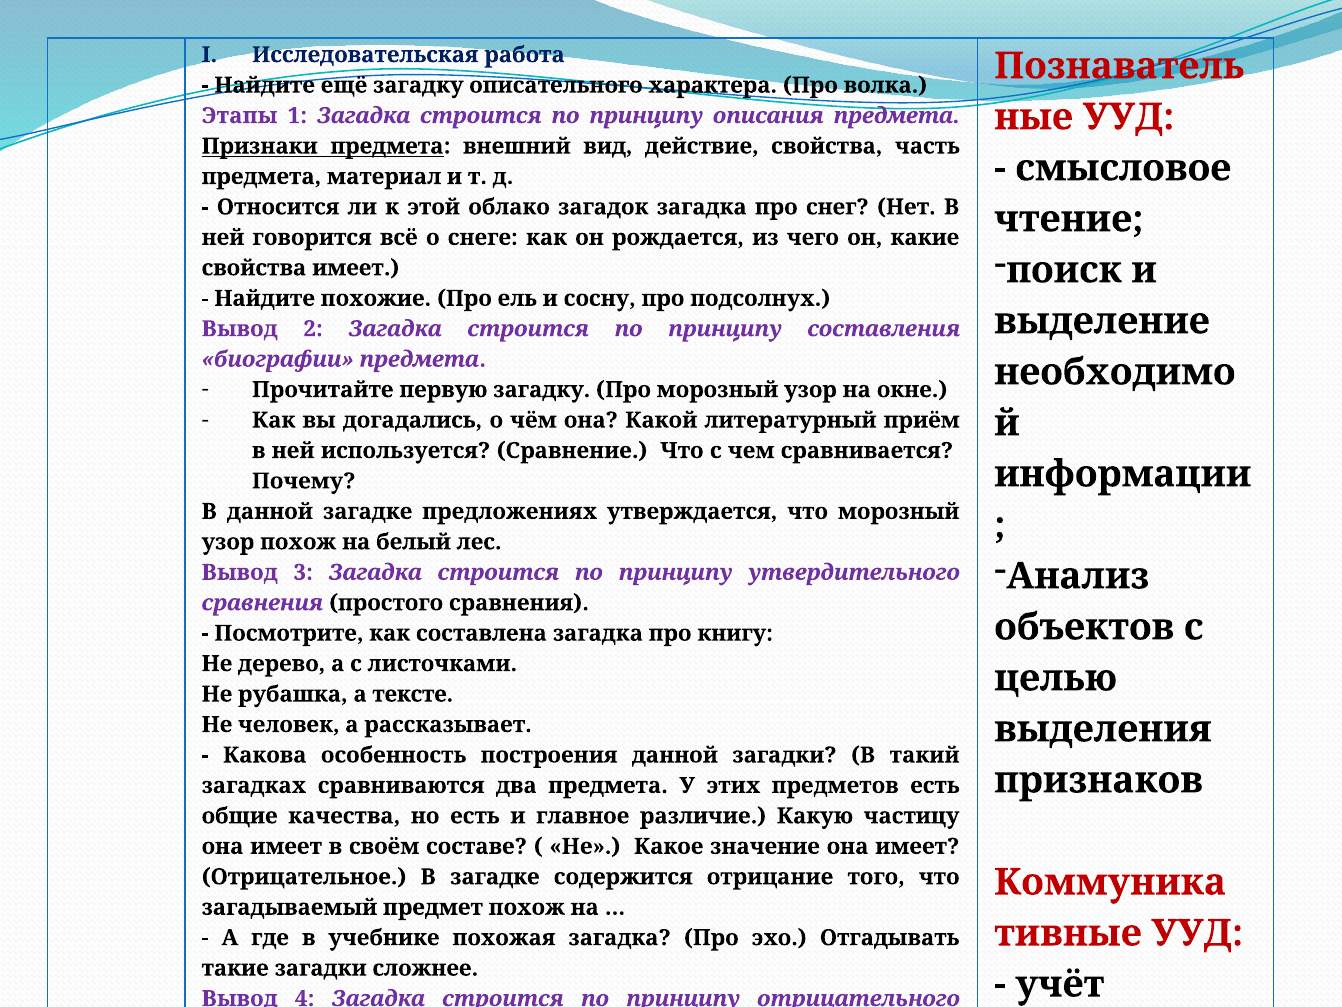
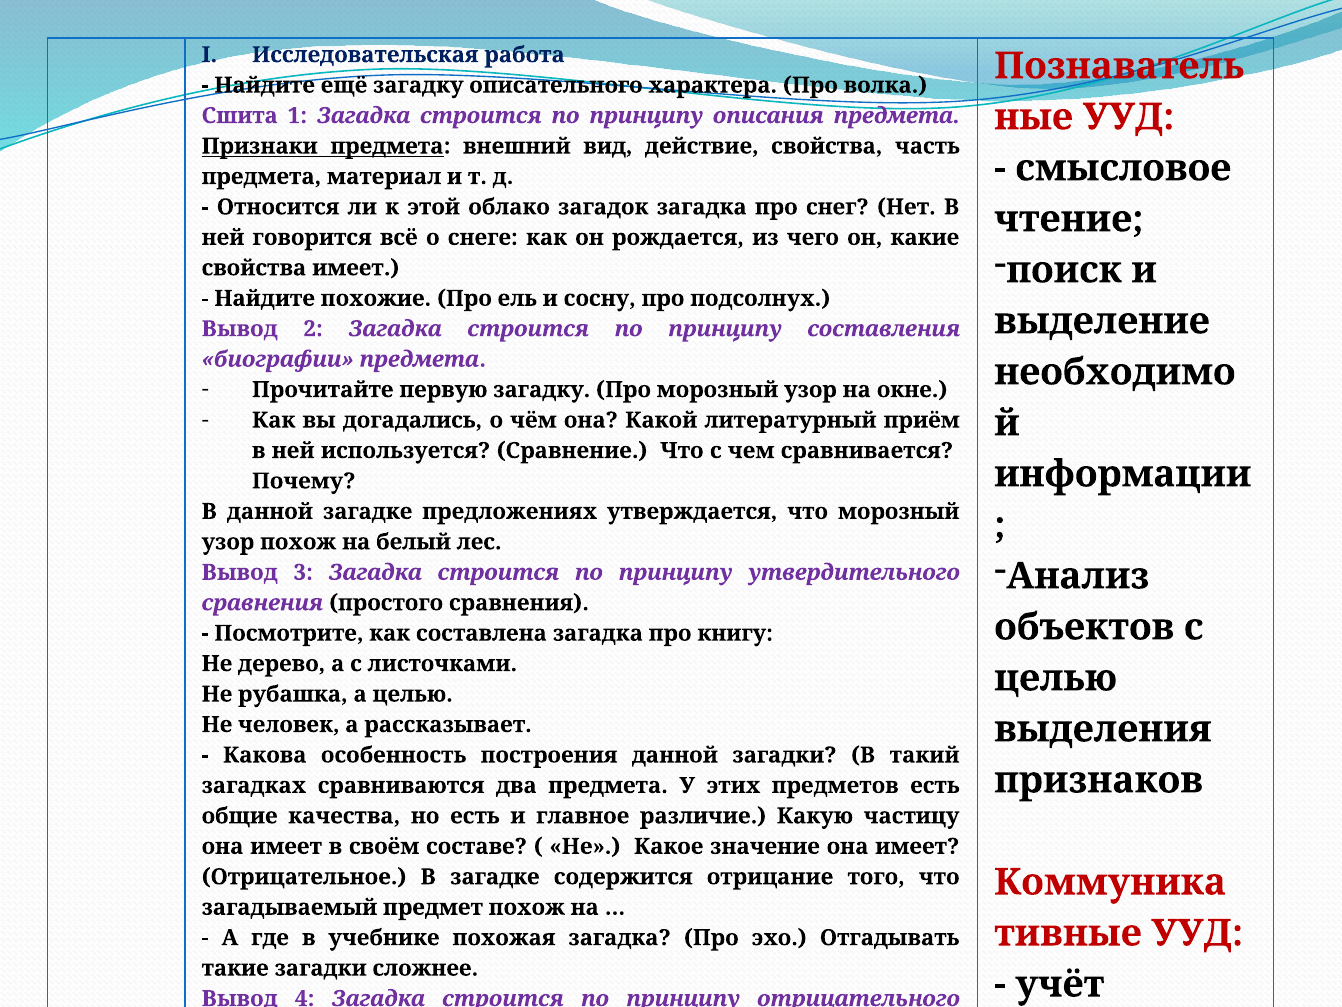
Этапы: Этапы -> Сшита
а тексте: тексте -> целью
